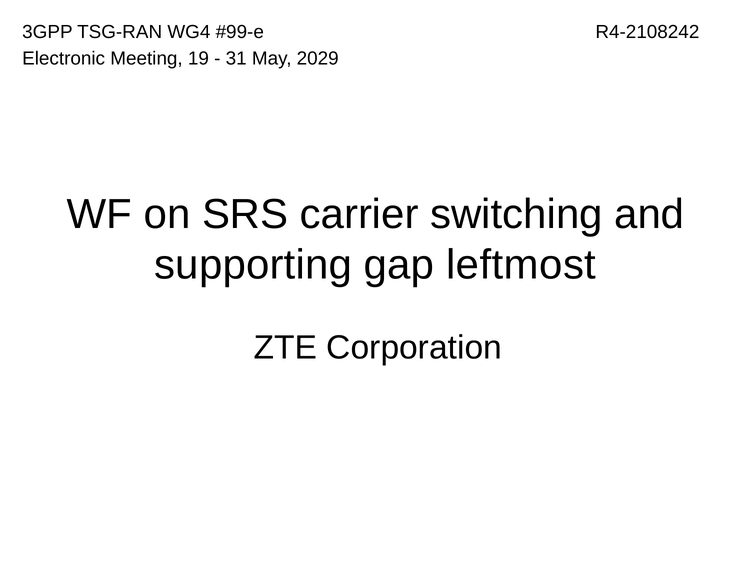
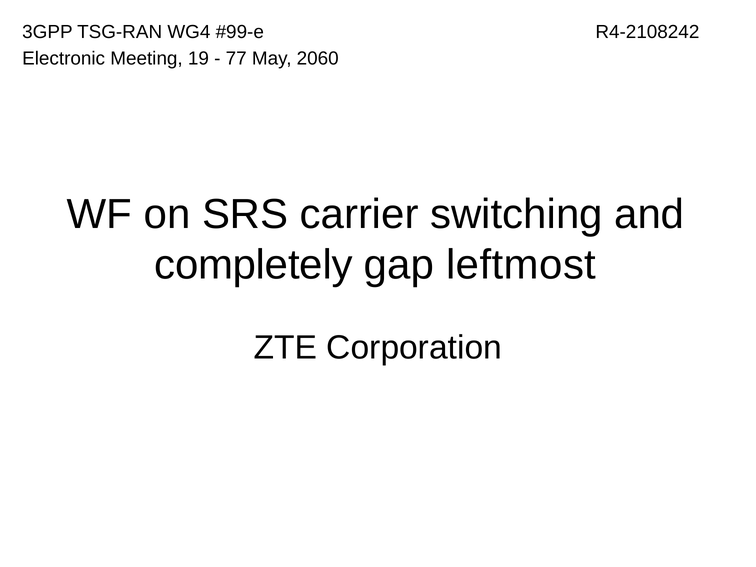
31: 31 -> 77
2029: 2029 -> 2060
supporting: supporting -> completely
